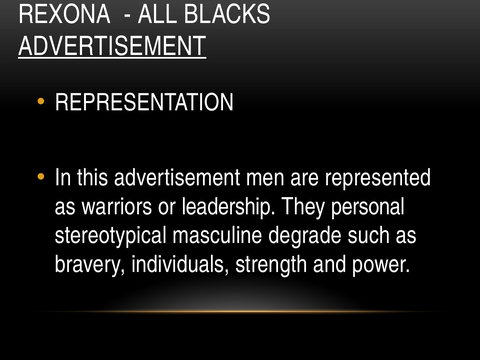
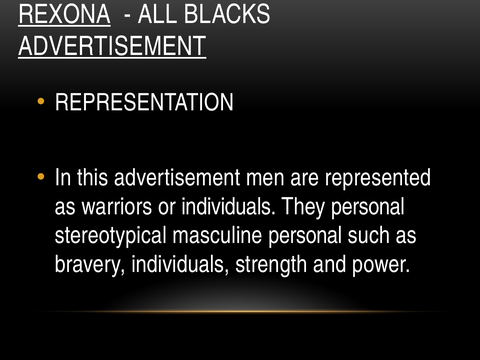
REXONA underline: none -> present
or leadership: leadership -> individuals
masculine degrade: degrade -> personal
